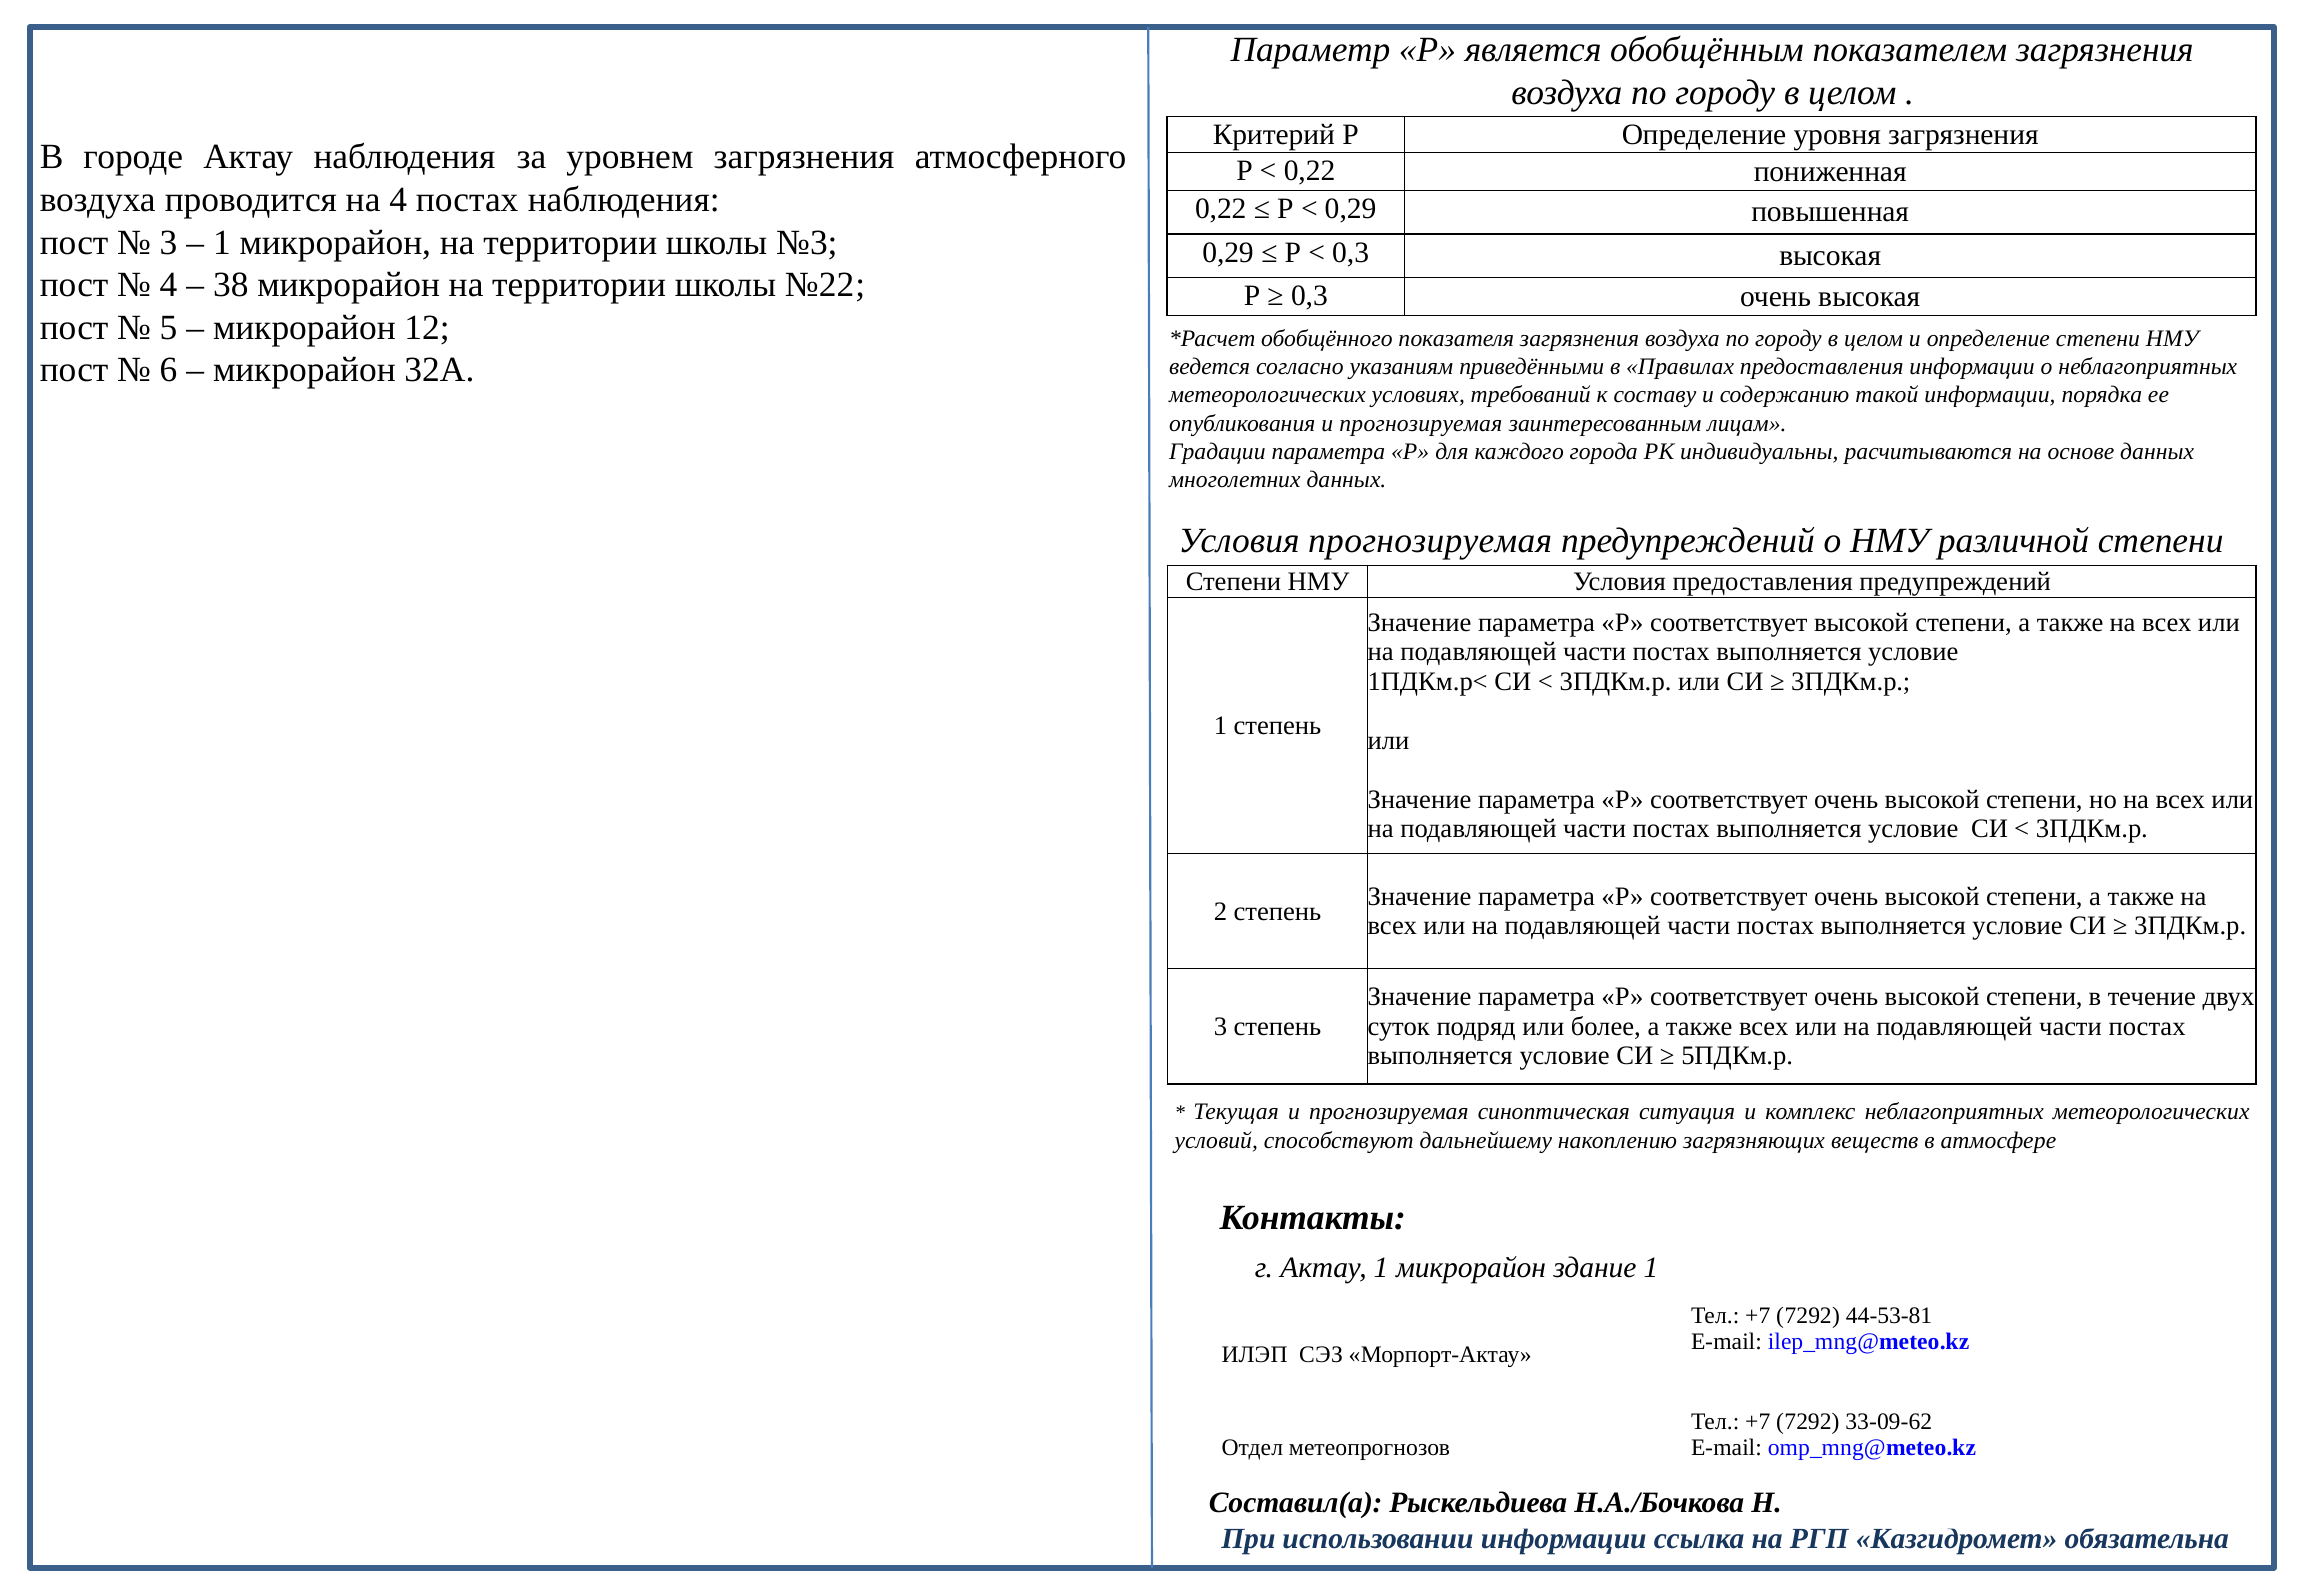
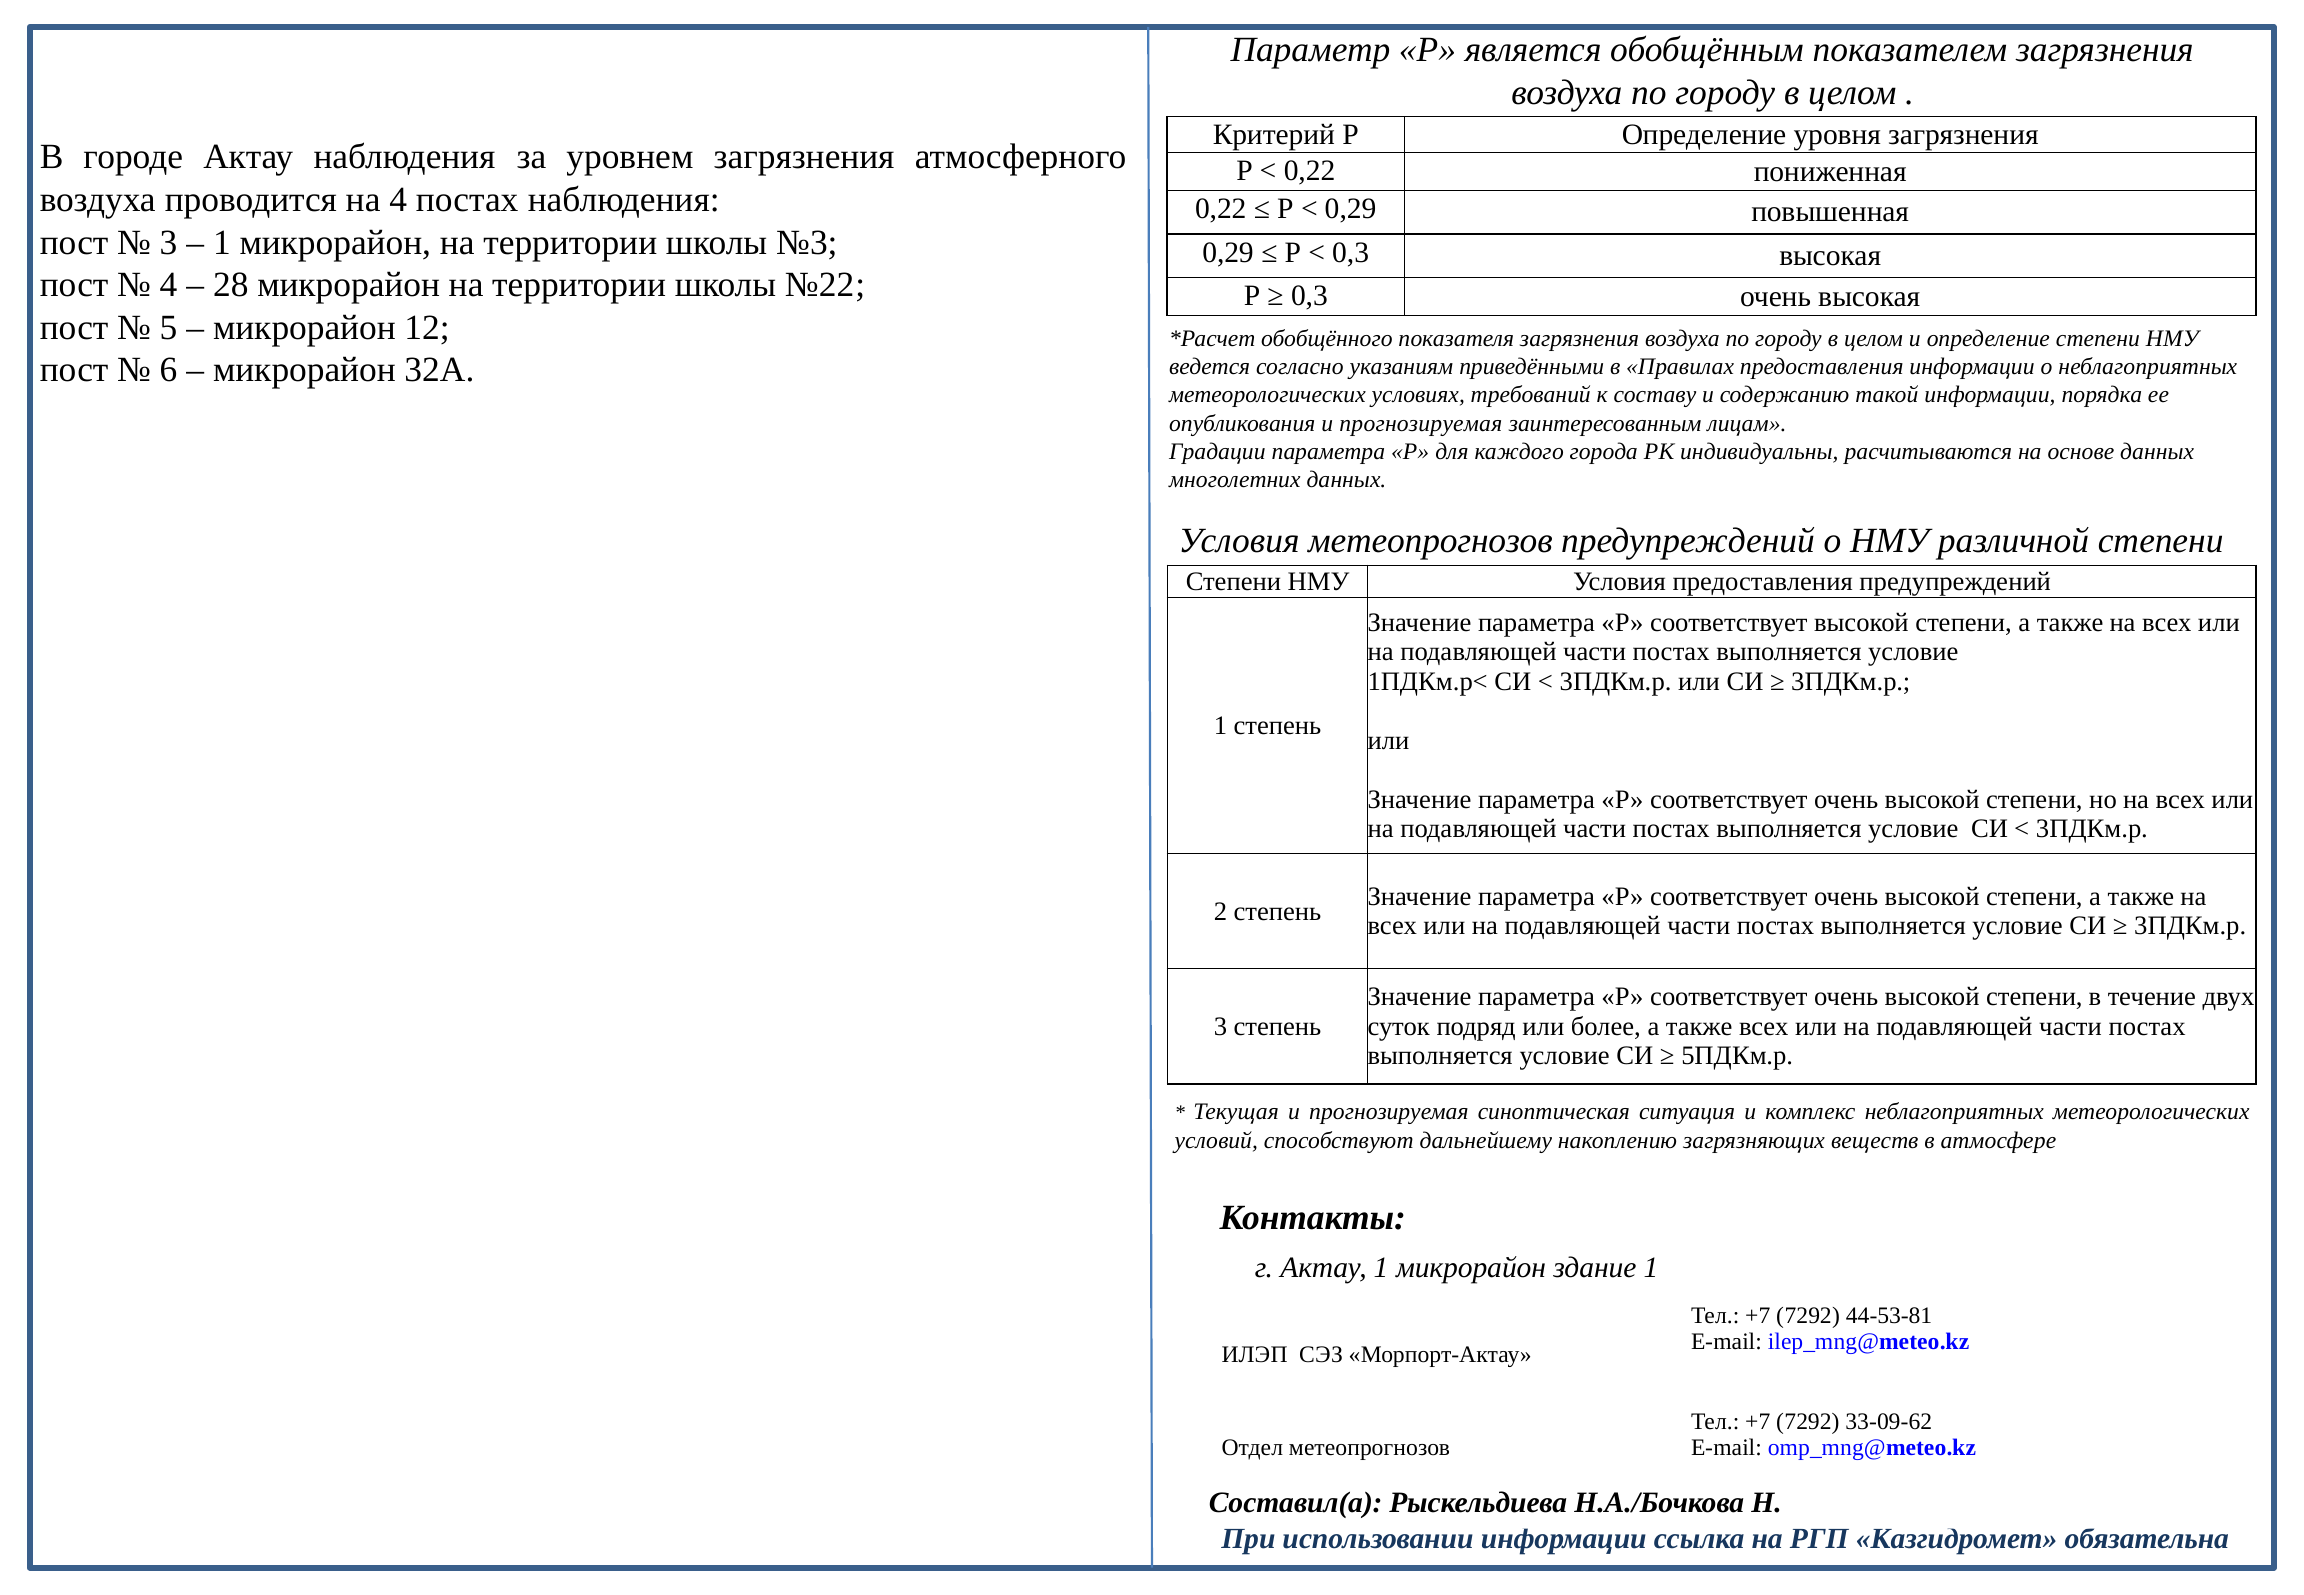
38: 38 -> 28
Условия прогнозируемая: прогнозируемая -> метеопрогнозов
